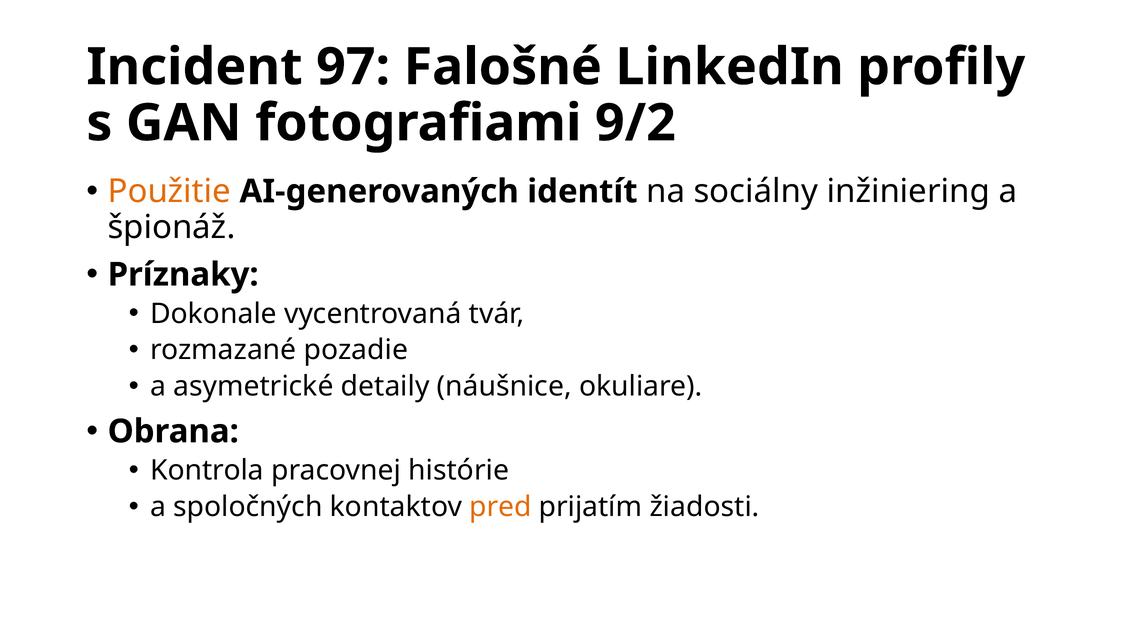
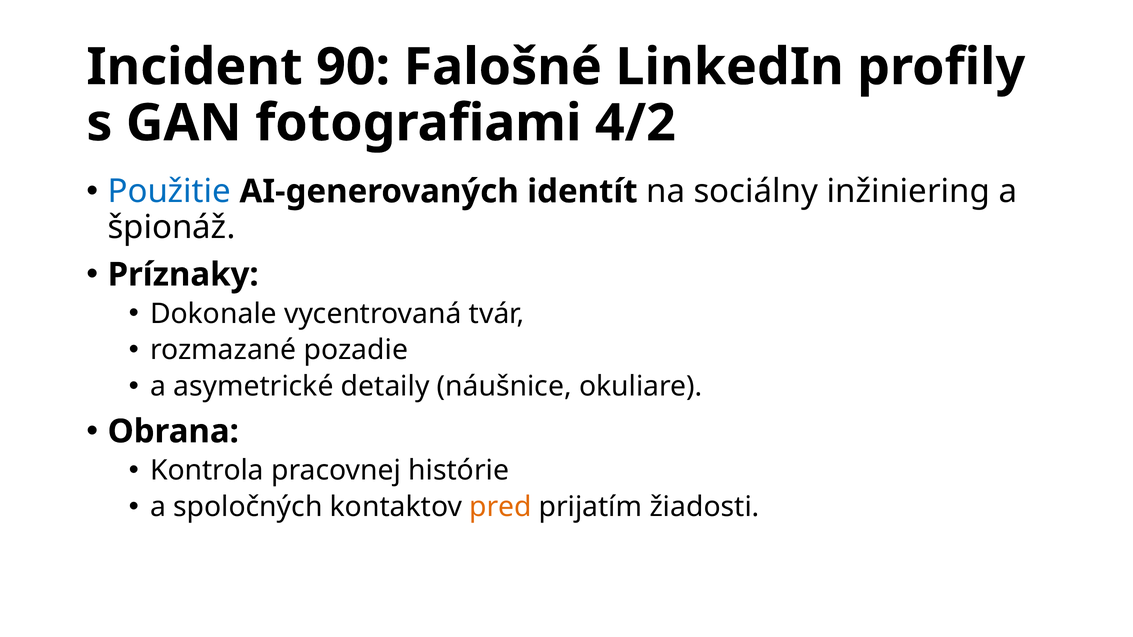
97: 97 -> 90
9/2: 9/2 -> 4/2
Použitie colour: orange -> blue
